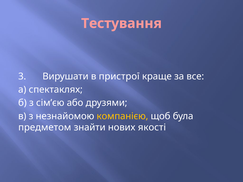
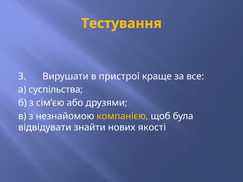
Тестування colour: pink -> yellow
спектаклях: спектаклях -> суспільства
предметом: предметом -> відвідувати
